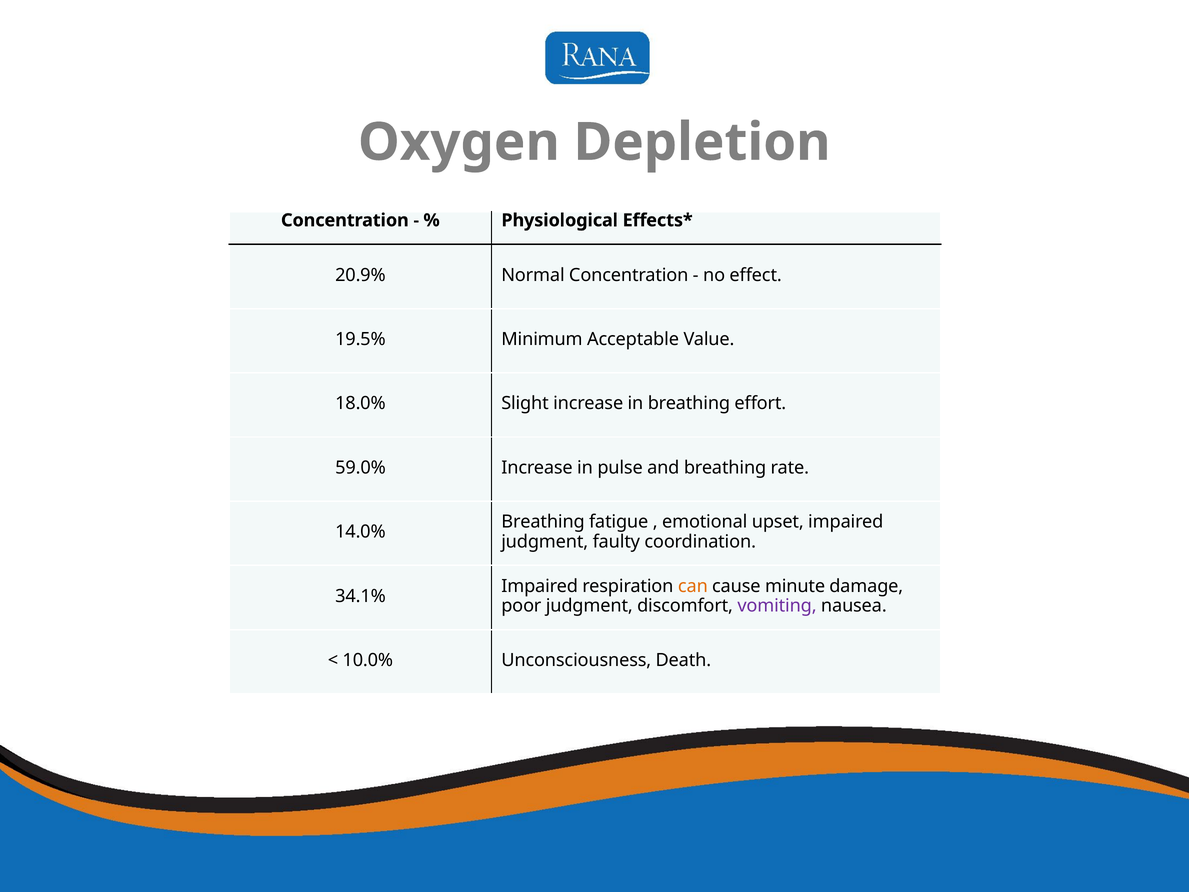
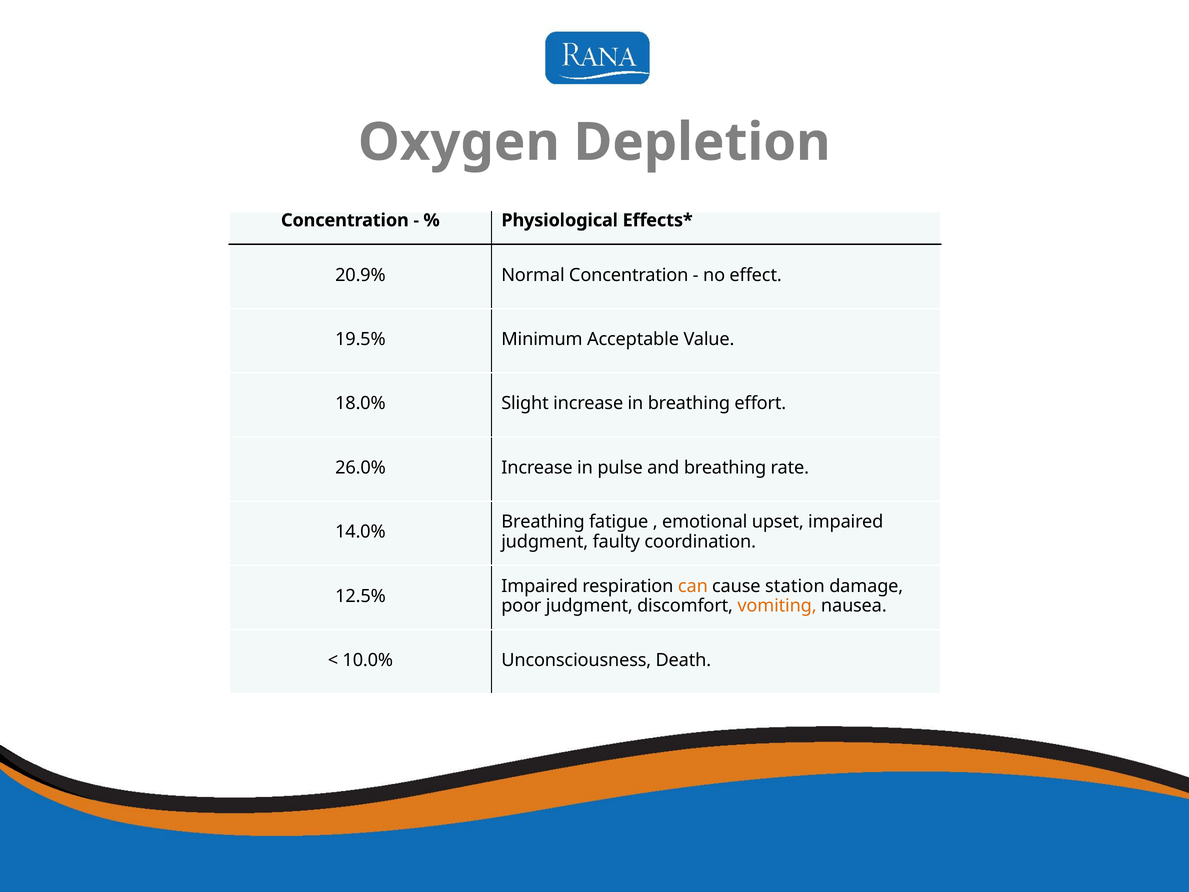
59.0%: 59.0% -> 26.0%
minute: minute -> station
34.1%: 34.1% -> 12.5%
vomiting colour: purple -> orange
